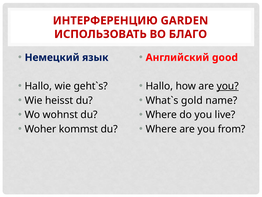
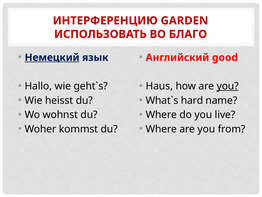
Немецкий underline: none -> present
Hallo at (159, 86): Hallo -> Haus
gold: gold -> hard
